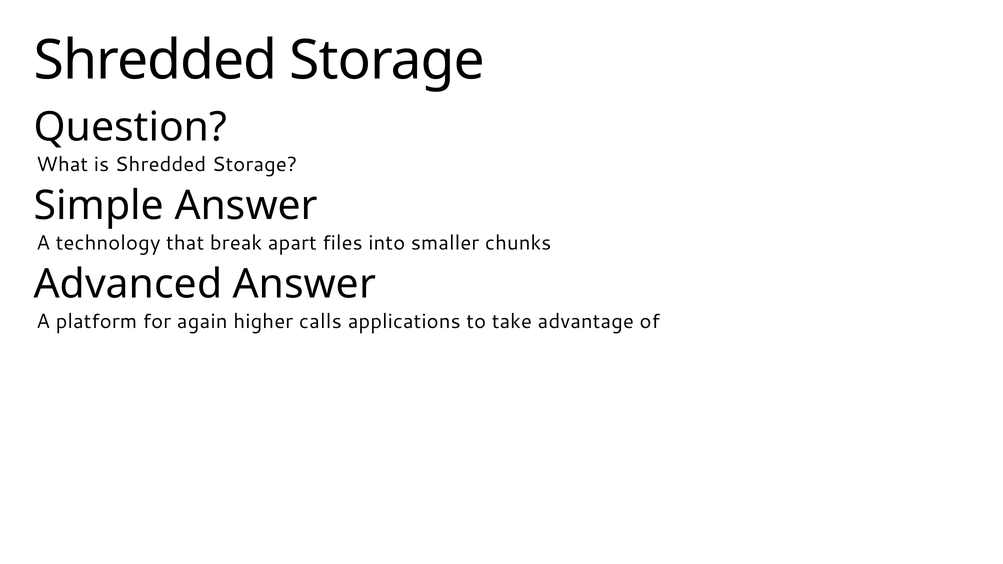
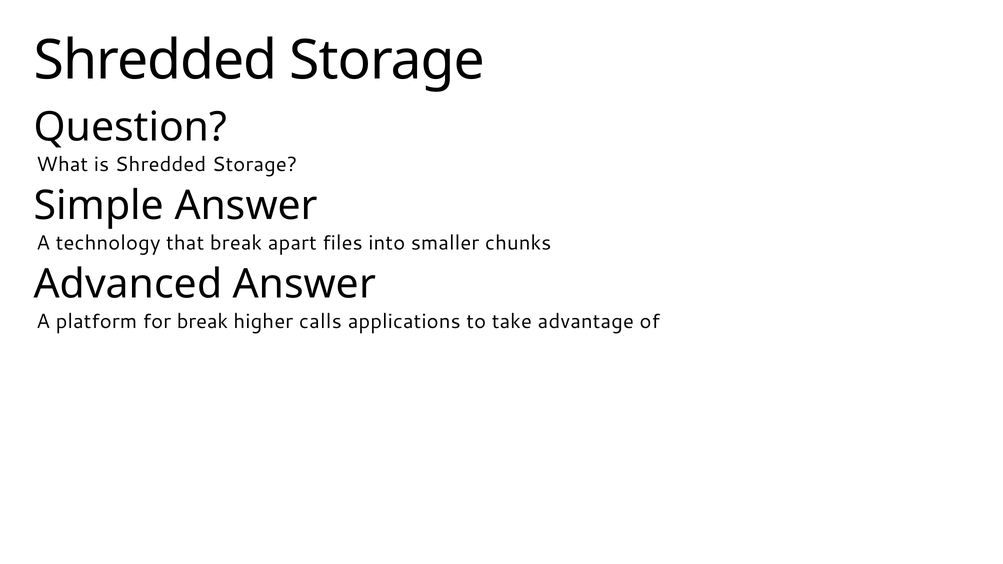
for again: again -> break
